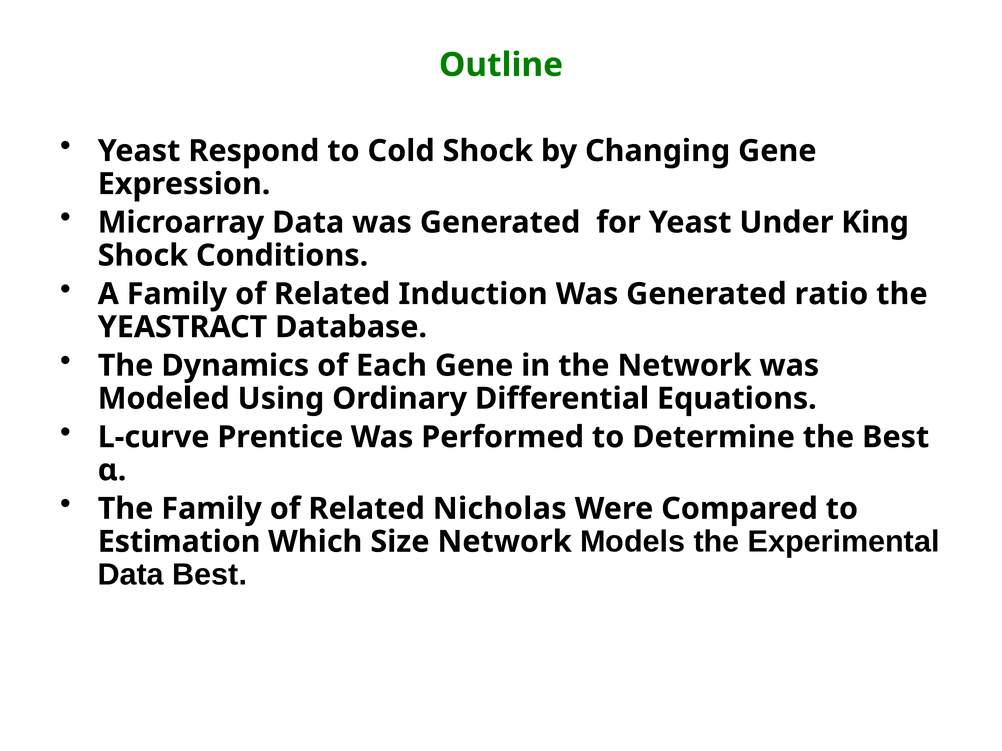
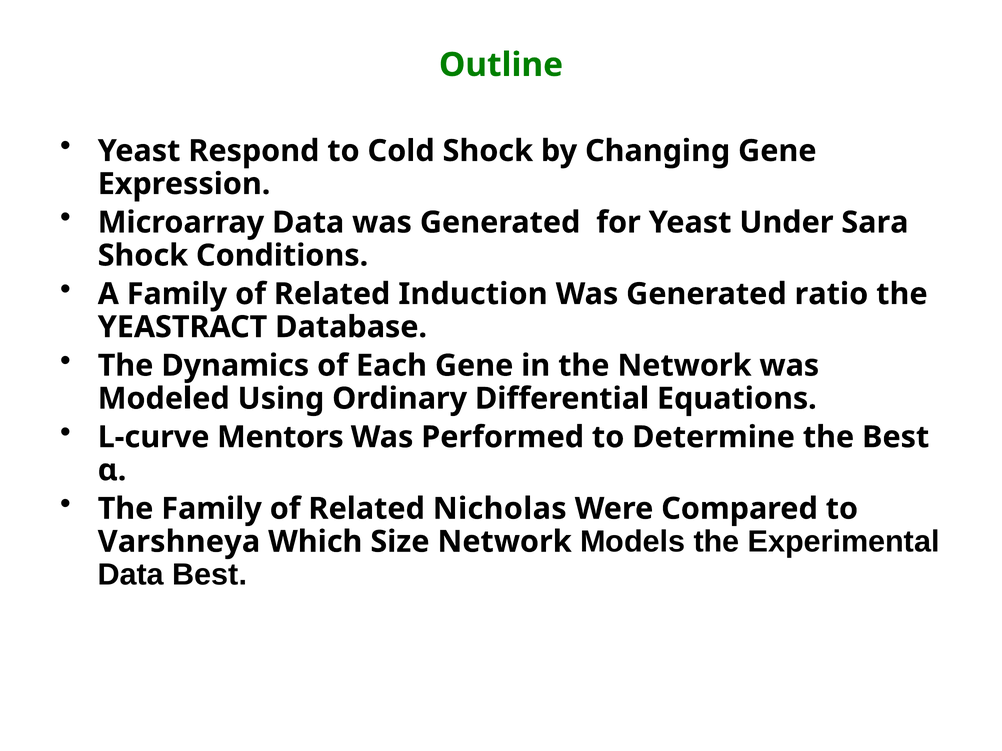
King: King -> Sara
Prentice: Prentice -> Mentors
Estimation: Estimation -> Varshneya
